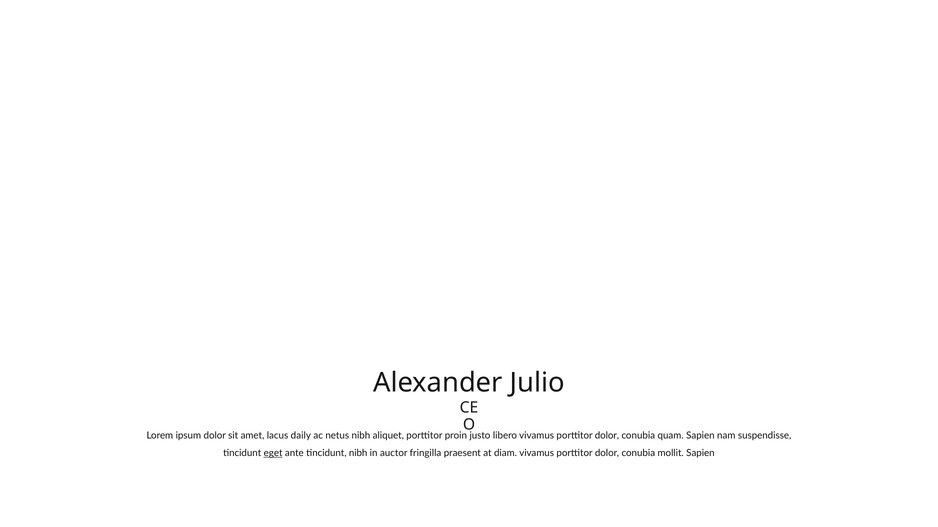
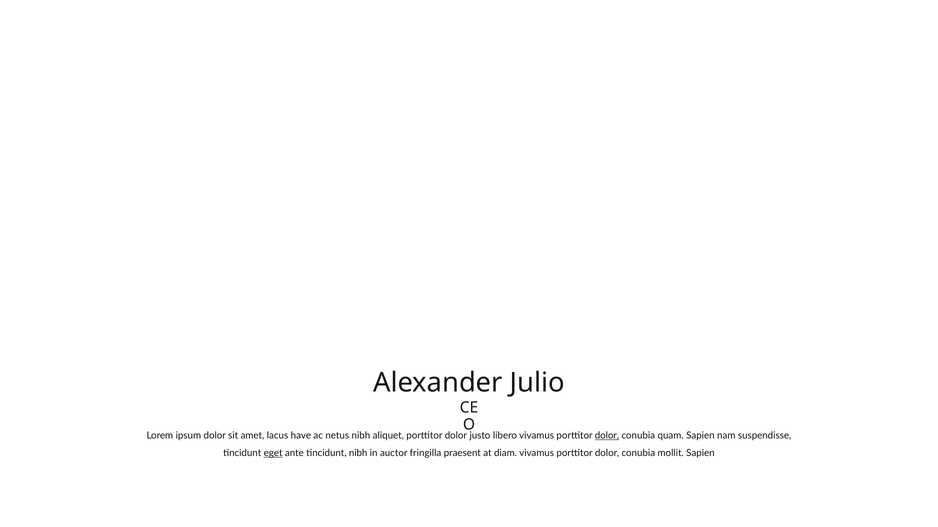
daily: daily -> have
aliquet porttitor proin: proin -> dolor
dolor at (607, 436) underline: none -> present
